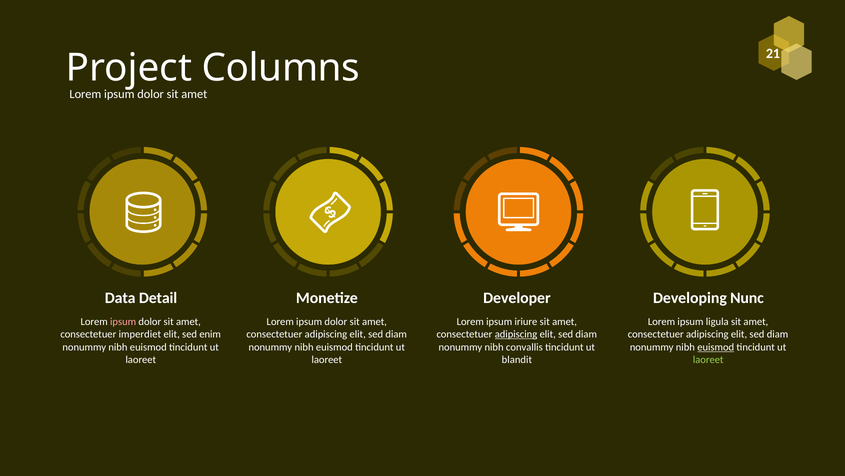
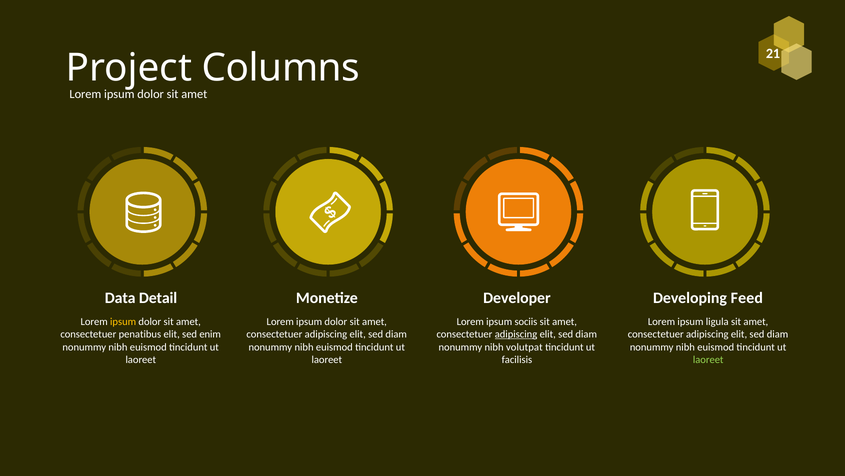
Nunc: Nunc -> Feed
ipsum at (123, 321) colour: pink -> yellow
iriure: iriure -> sociis
imperdiet: imperdiet -> penatibus
convallis: convallis -> volutpat
euismod at (716, 347) underline: present -> none
blandit: blandit -> facilisis
